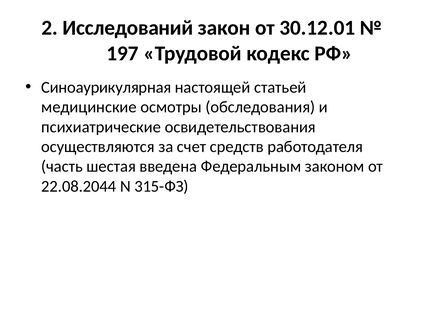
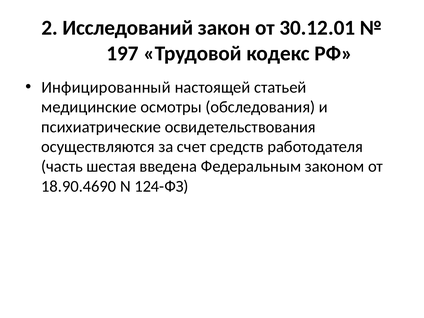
Синоаурикулярная: Синоаурикулярная -> Инфицированный
22.08.2044: 22.08.2044 -> 18.90.4690
315-ФЗ: 315-ФЗ -> 124-ФЗ
